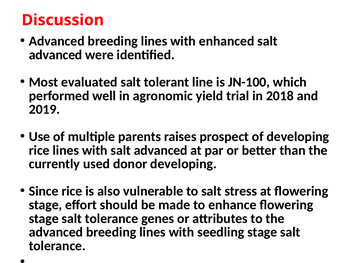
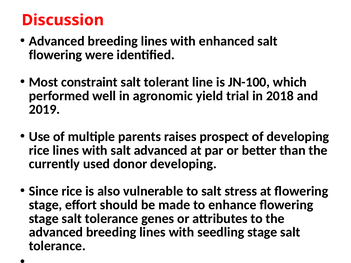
advanced at (56, 55): advanced -> flowering
evaluated: evaluated -> constraint
